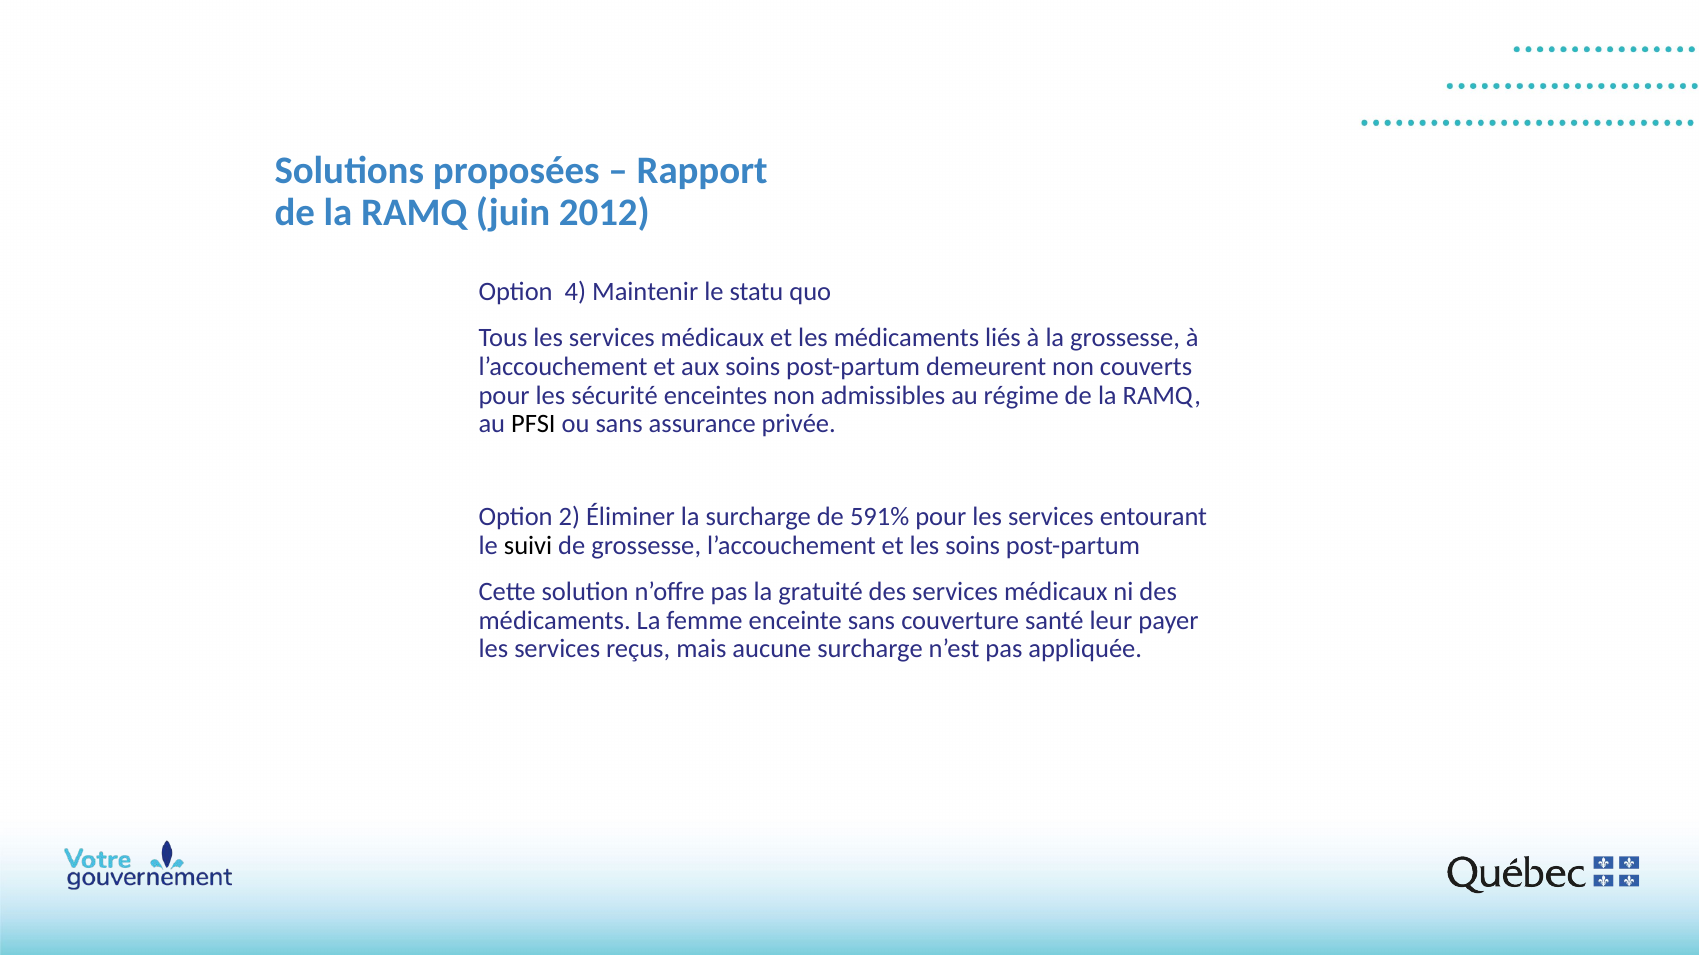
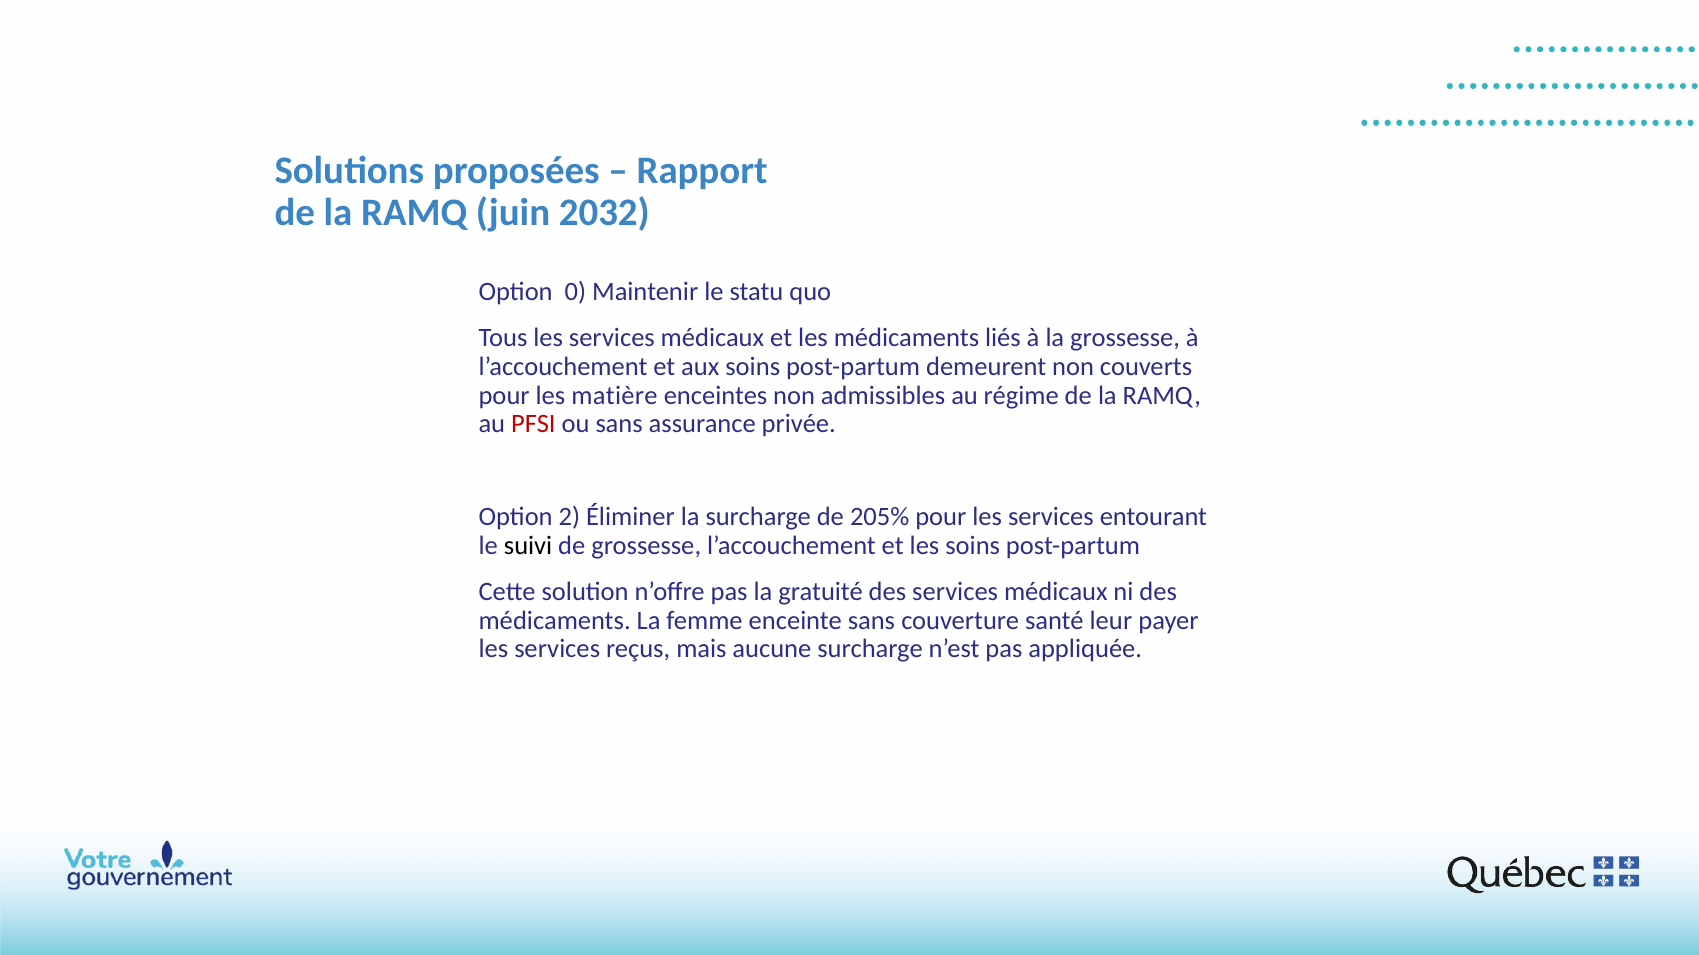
2012: 2012 -> 2032
4: 4 -> 0
sécurité: sécurité -> matière
PFSI colour: black -> red
591%: 591% -> 205%
